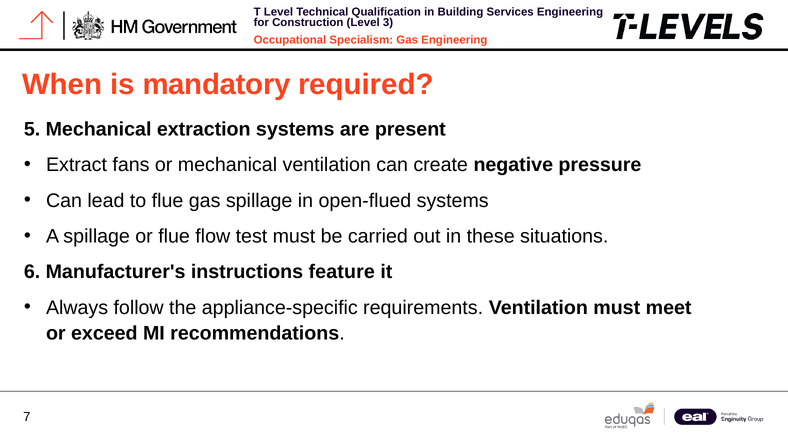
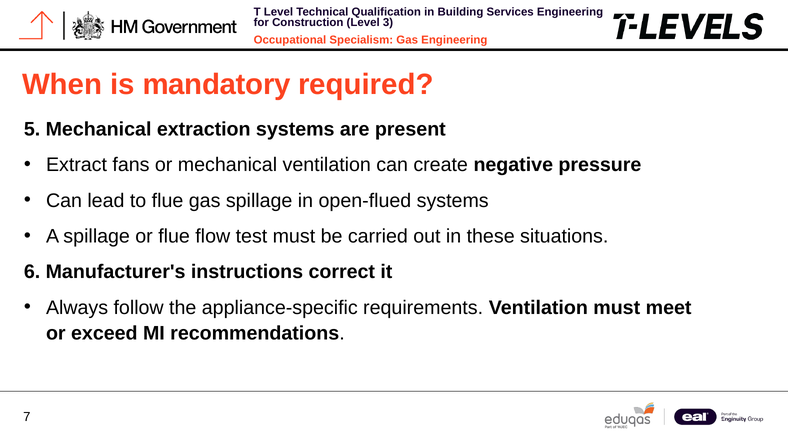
feature: feature -> correct
